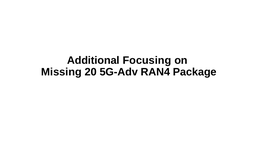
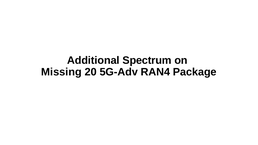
Focusing: Focusing -> Spectrum
